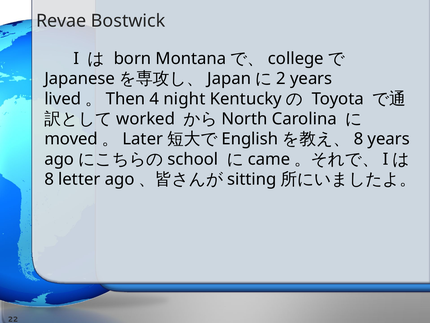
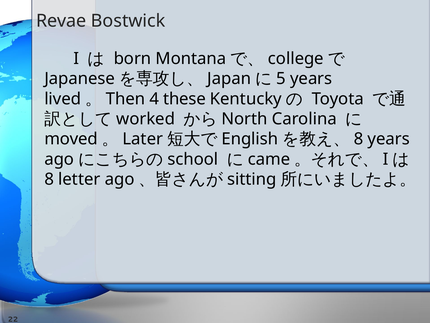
2: 2 -> 5
night: night -> these
